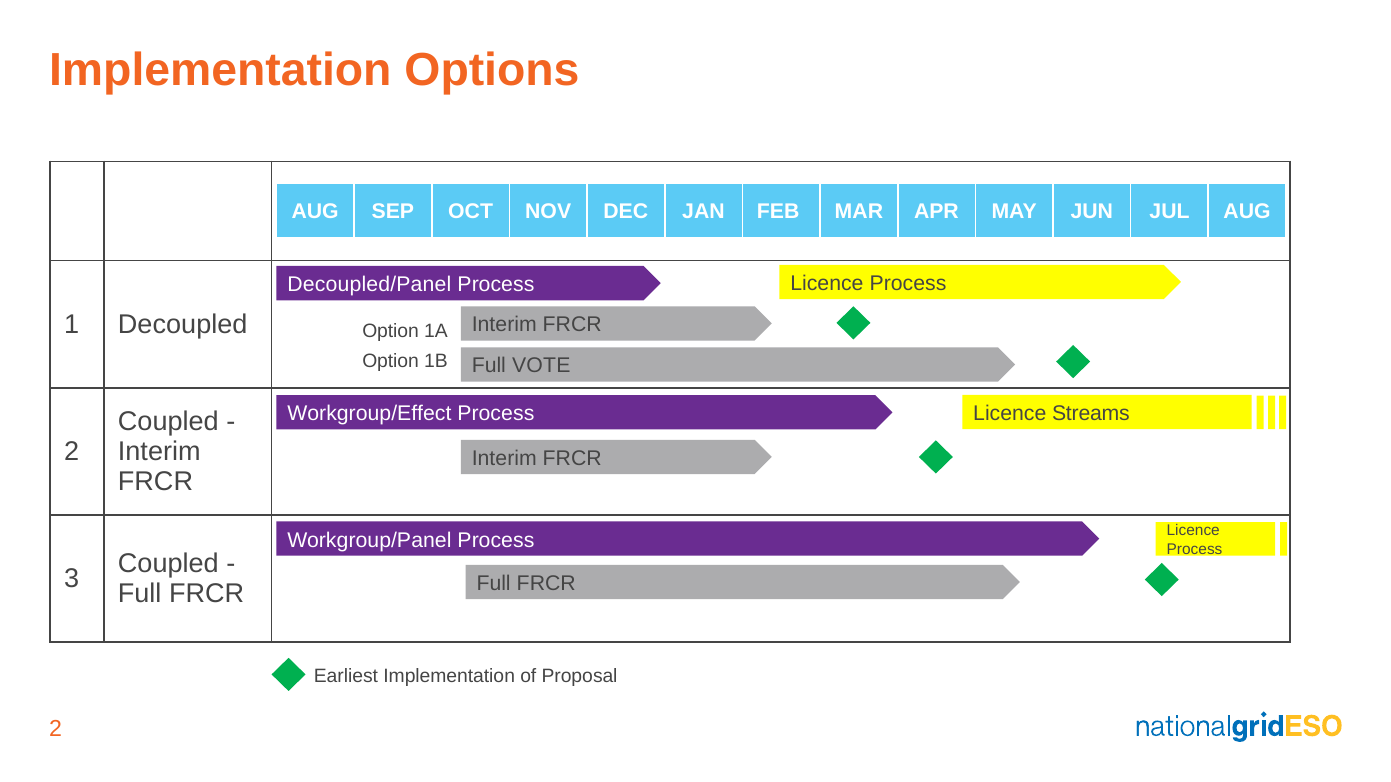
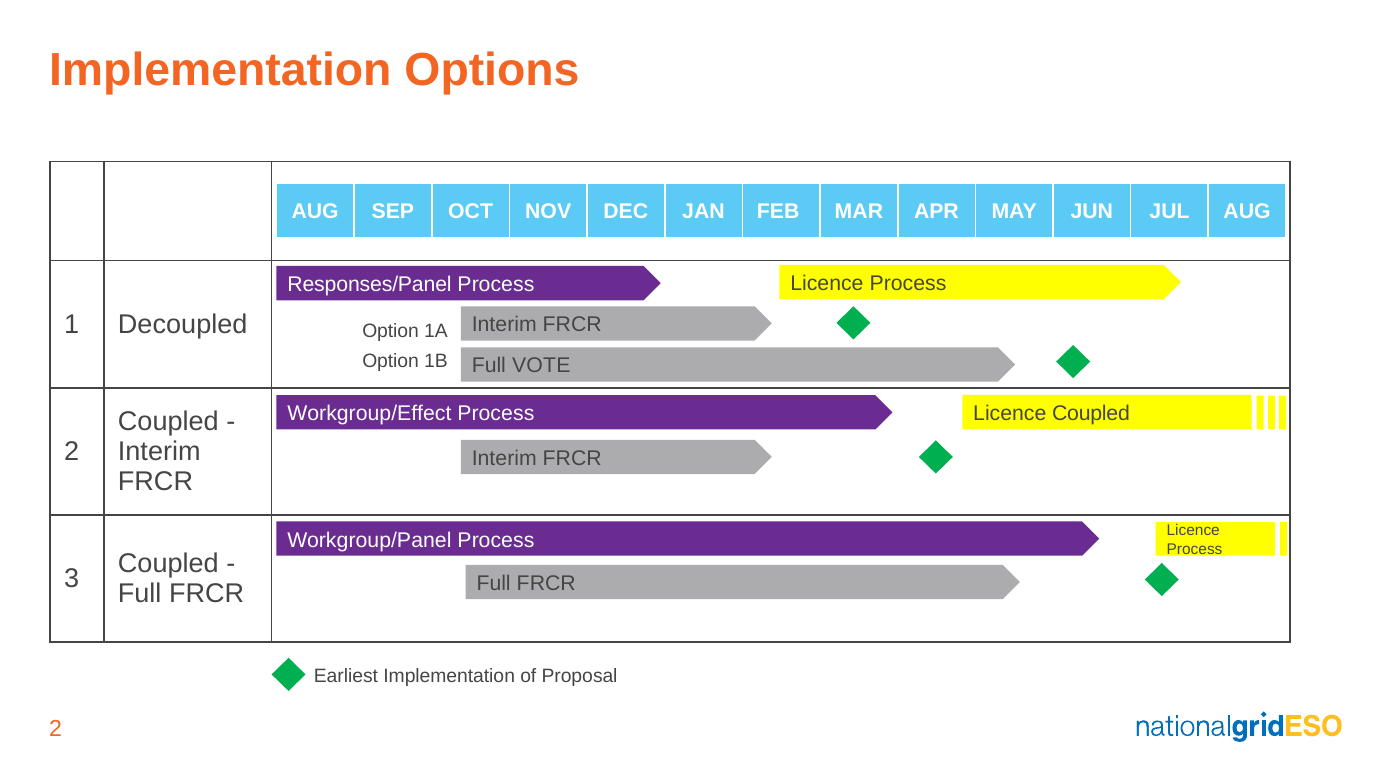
Decoupled/Panel: Decoupled/Panel -> Responses/Panel
Licence Streams: Streams -> Coupled
